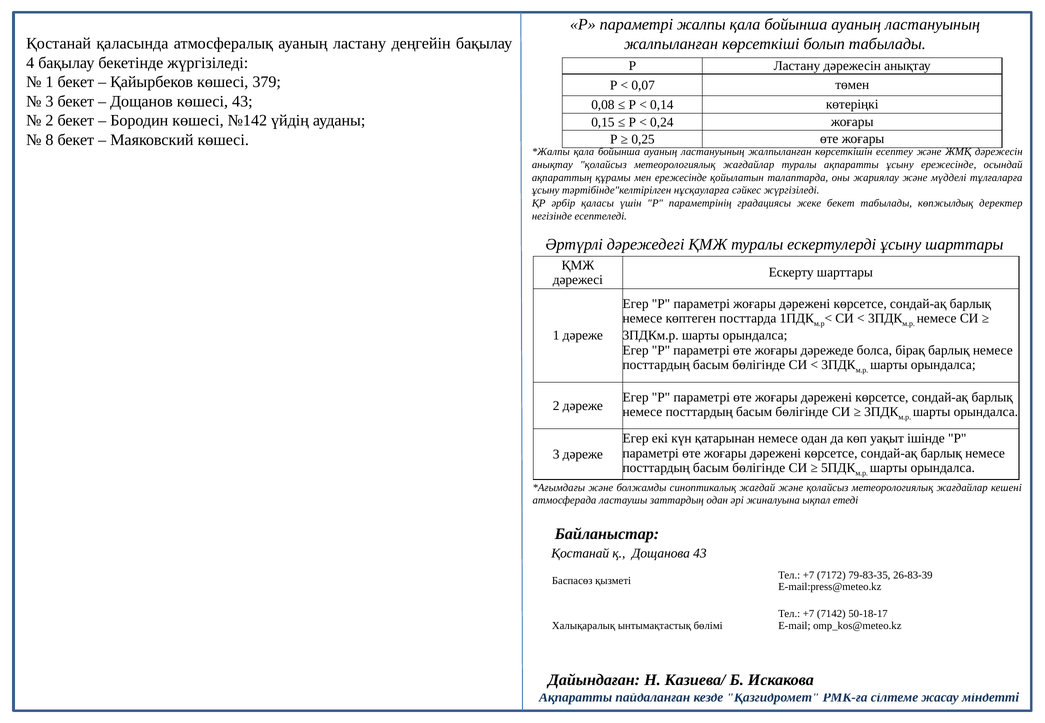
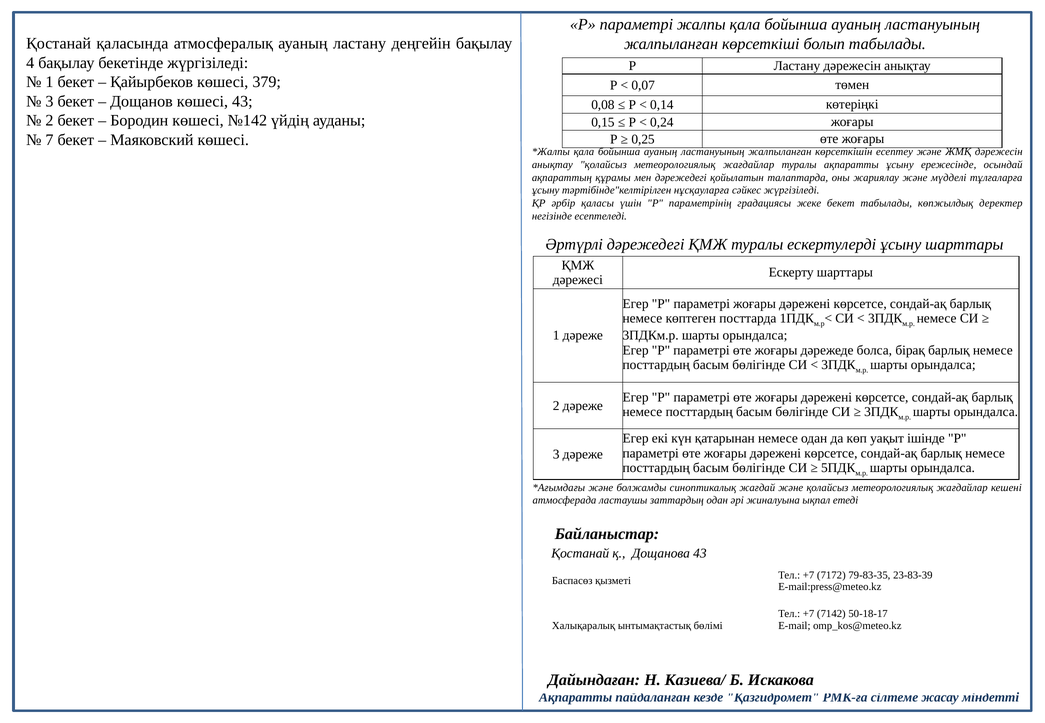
8: 8 -> 7
мен ережесінде: ережесінде -> дәрежедегі
26-83-39: 26-83-39 -> 23-83-39
